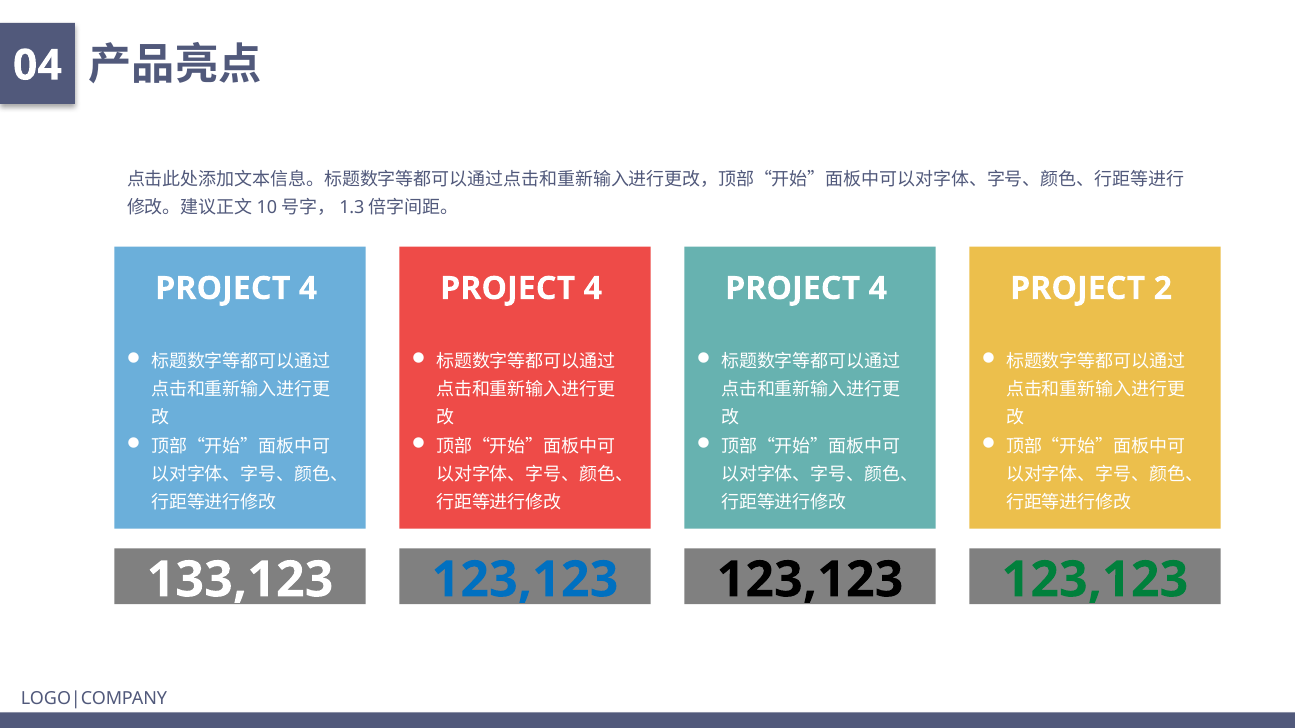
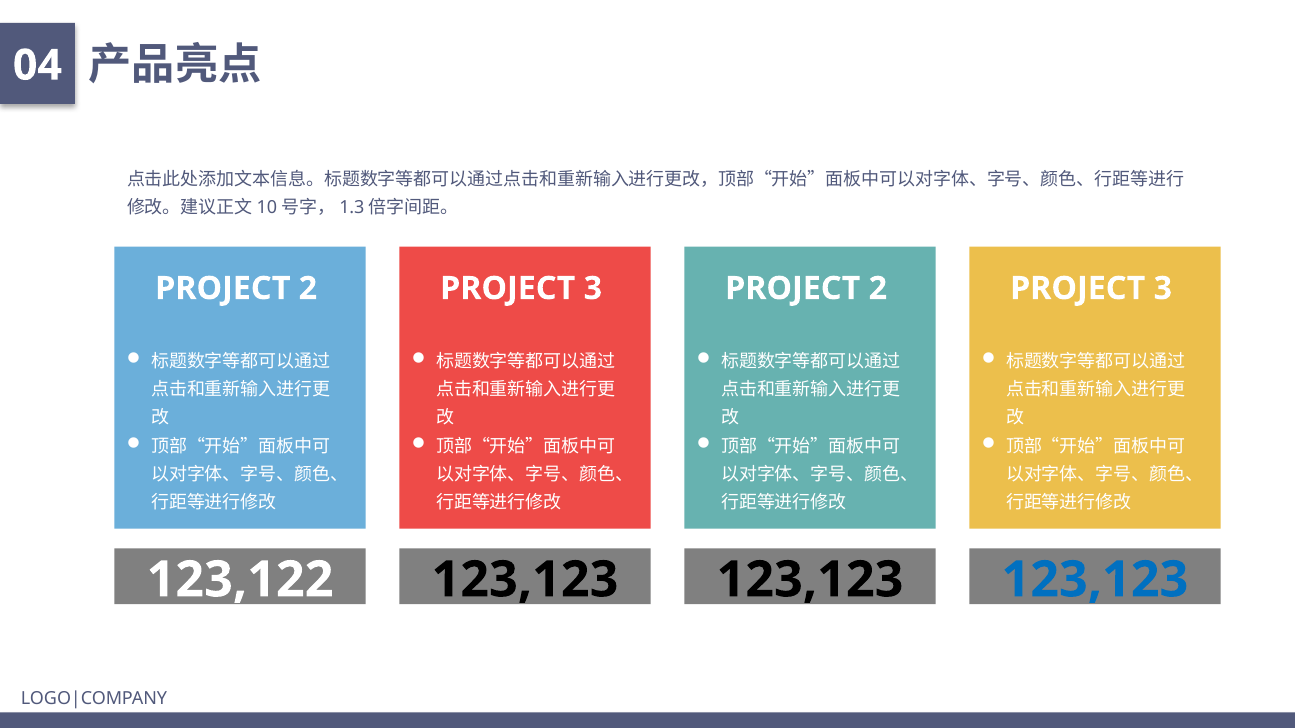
4 at (308, 289): 4 -> 2
4 at (593, 289): 4 -> 3
4 at (878, 289): 4 -> 2
2 at (1163, 289): 2 -> 3
133,123: 133,123 -> 123,122
123,123 at (525, 580) colour: blue -> black
123,123 at (1095, 580) colour: green -> blue
